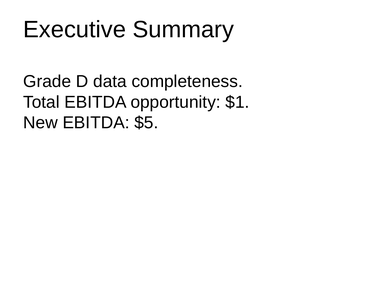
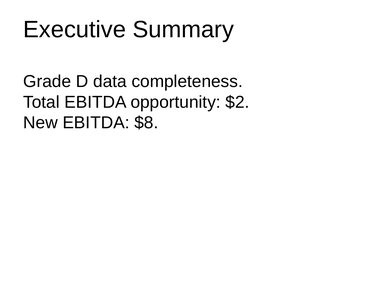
$1: $1 -> $2
$5: $5 -> $8
